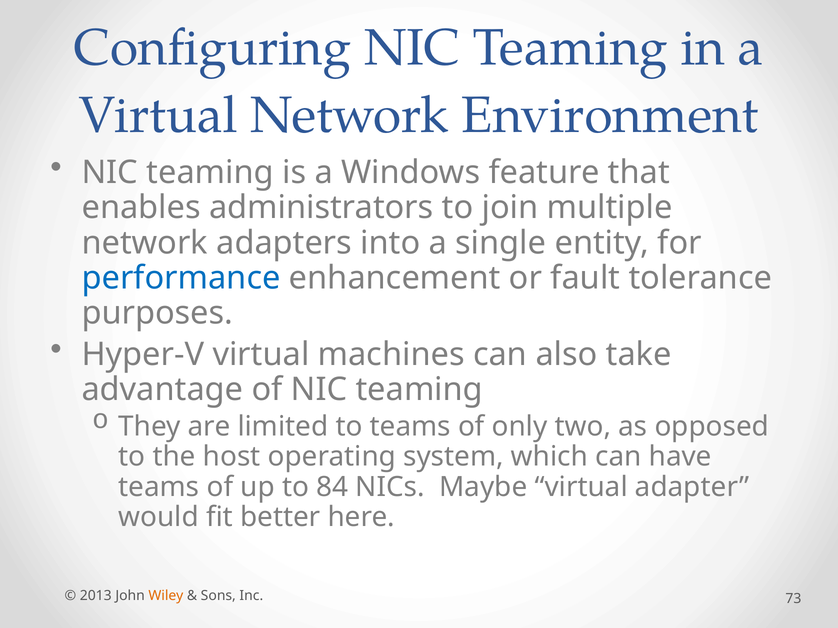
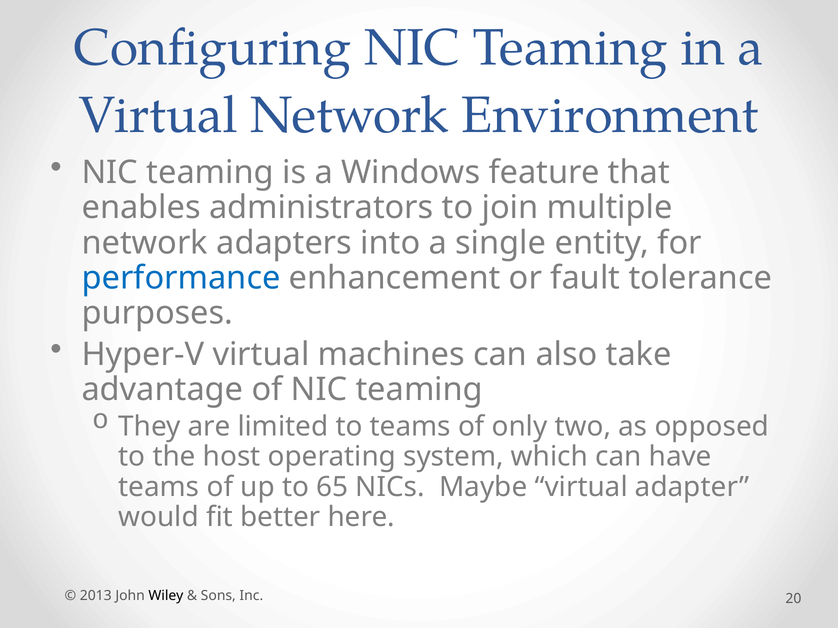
84: 84 -> 65
Wiley colour: orange -> black
73: 73 -> 20
